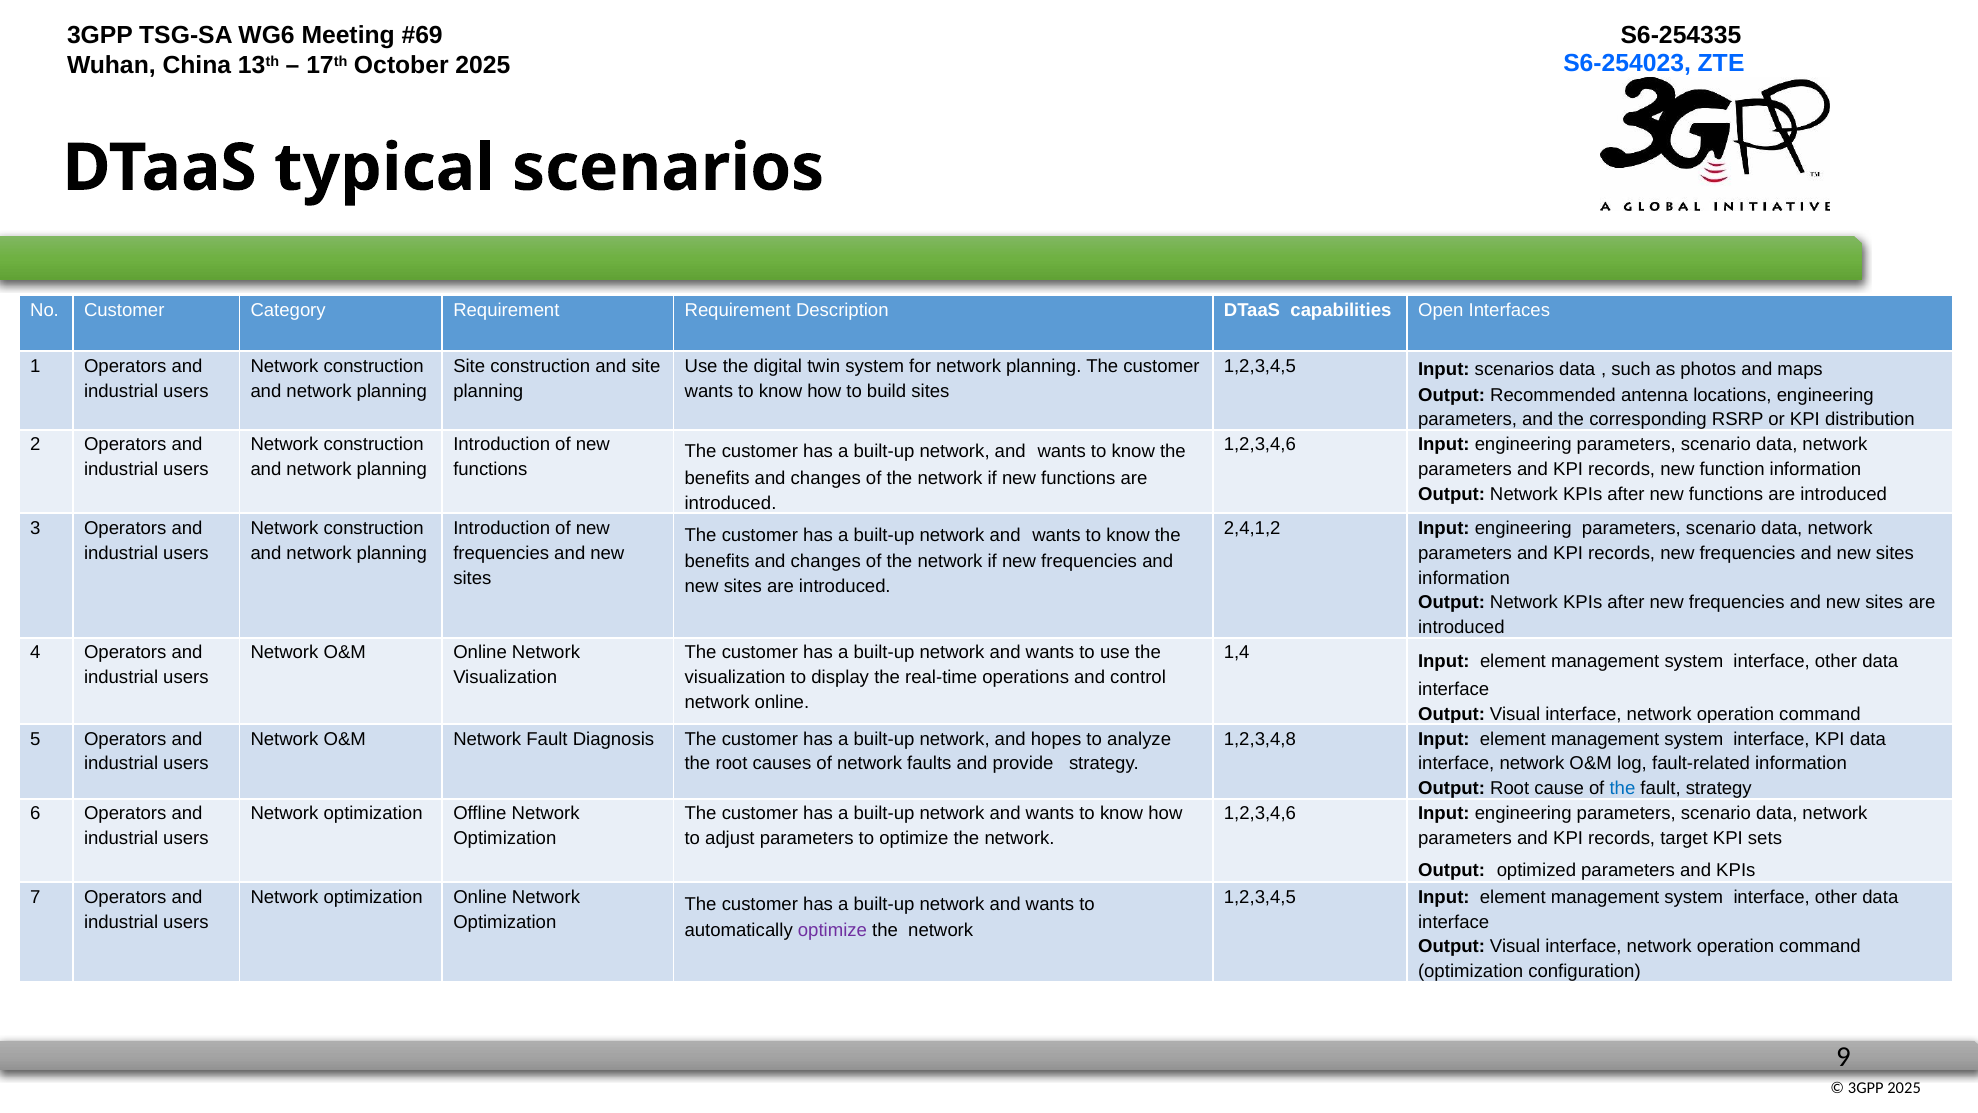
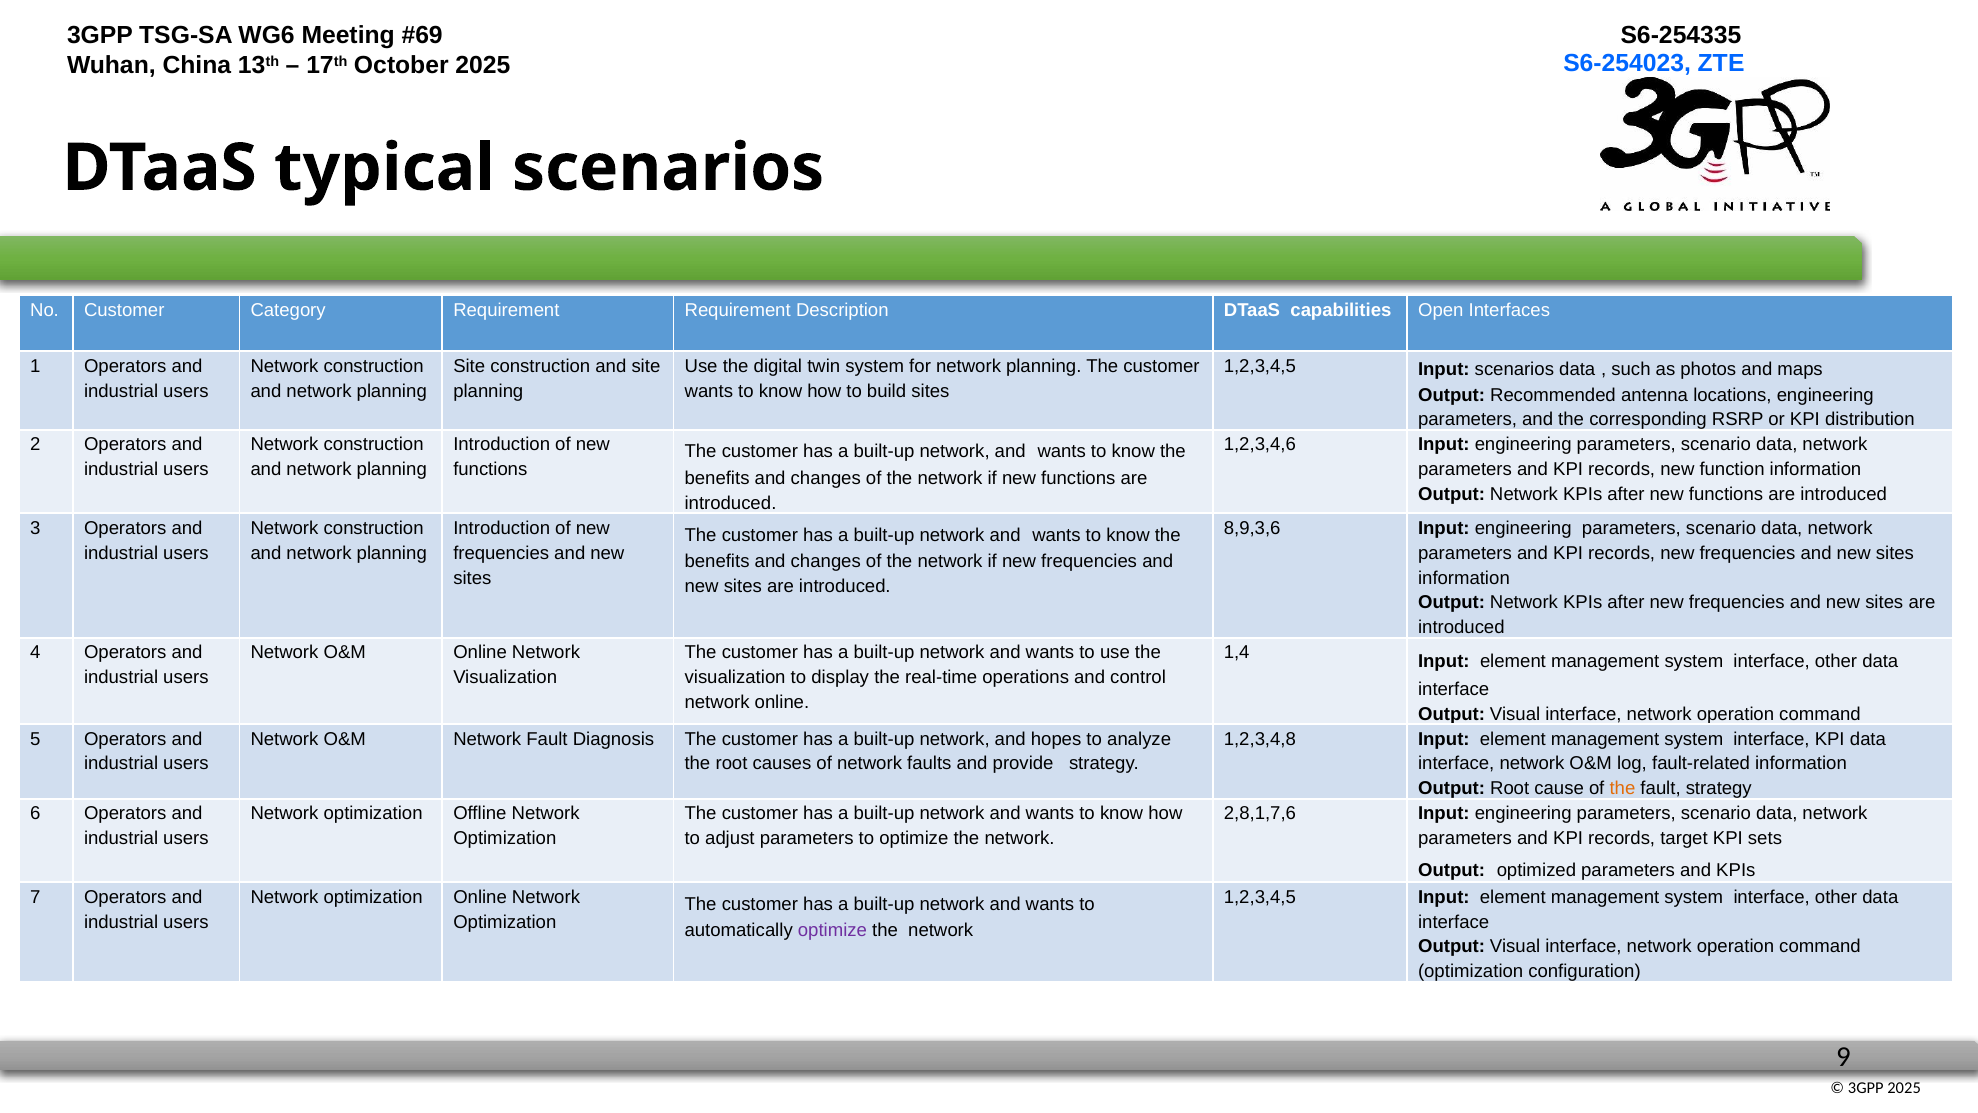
2,4,1,2: 2,4,1,2 -> 8,9,3,6
the at (1622, 789) colour: blue -> orange
1,2,3,4,6 at (1260, 814): 1,2,3,4,6 -> 2,8,1,7,6
